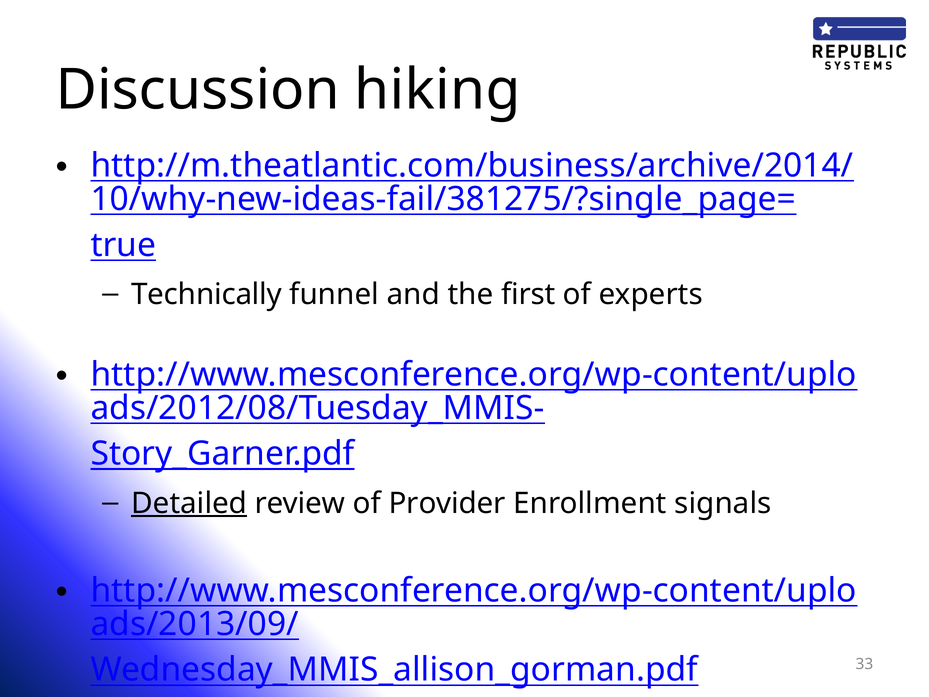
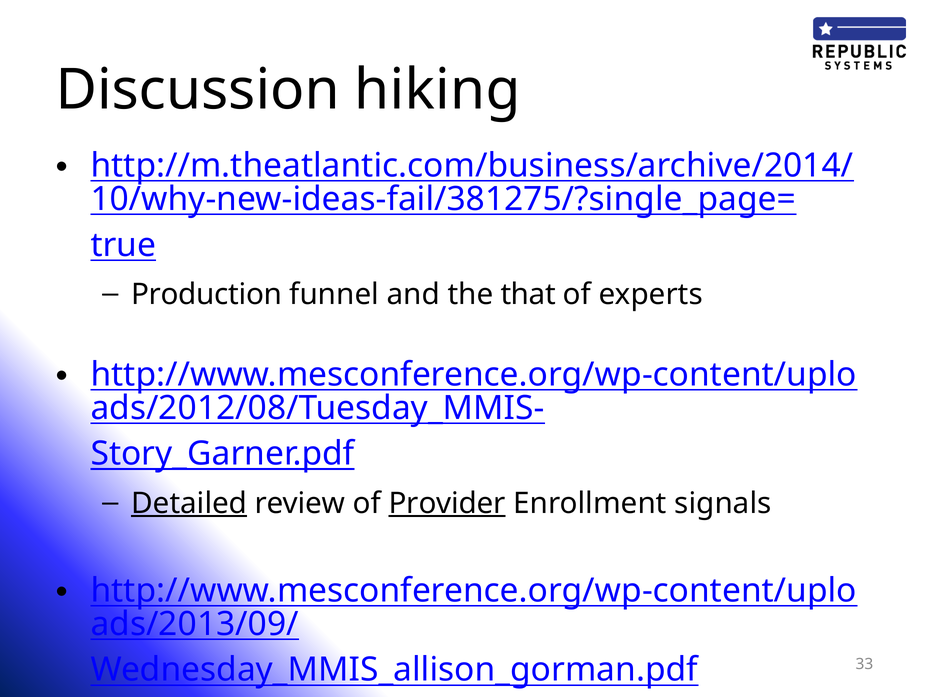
Technically: Technically -> Production
first: first -> that
Provider underline: none -> present
